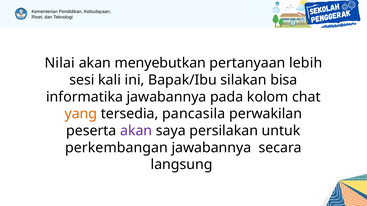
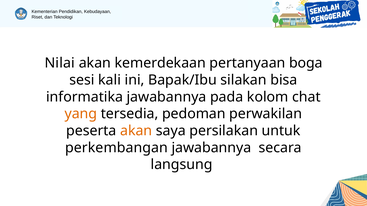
menyebutkan: menyebutkan -> kemerdekaan
lebih: lebih -> boga
pancasila: pancasila -> pedoman
akan at (136, 131) colour: purple -> orange
